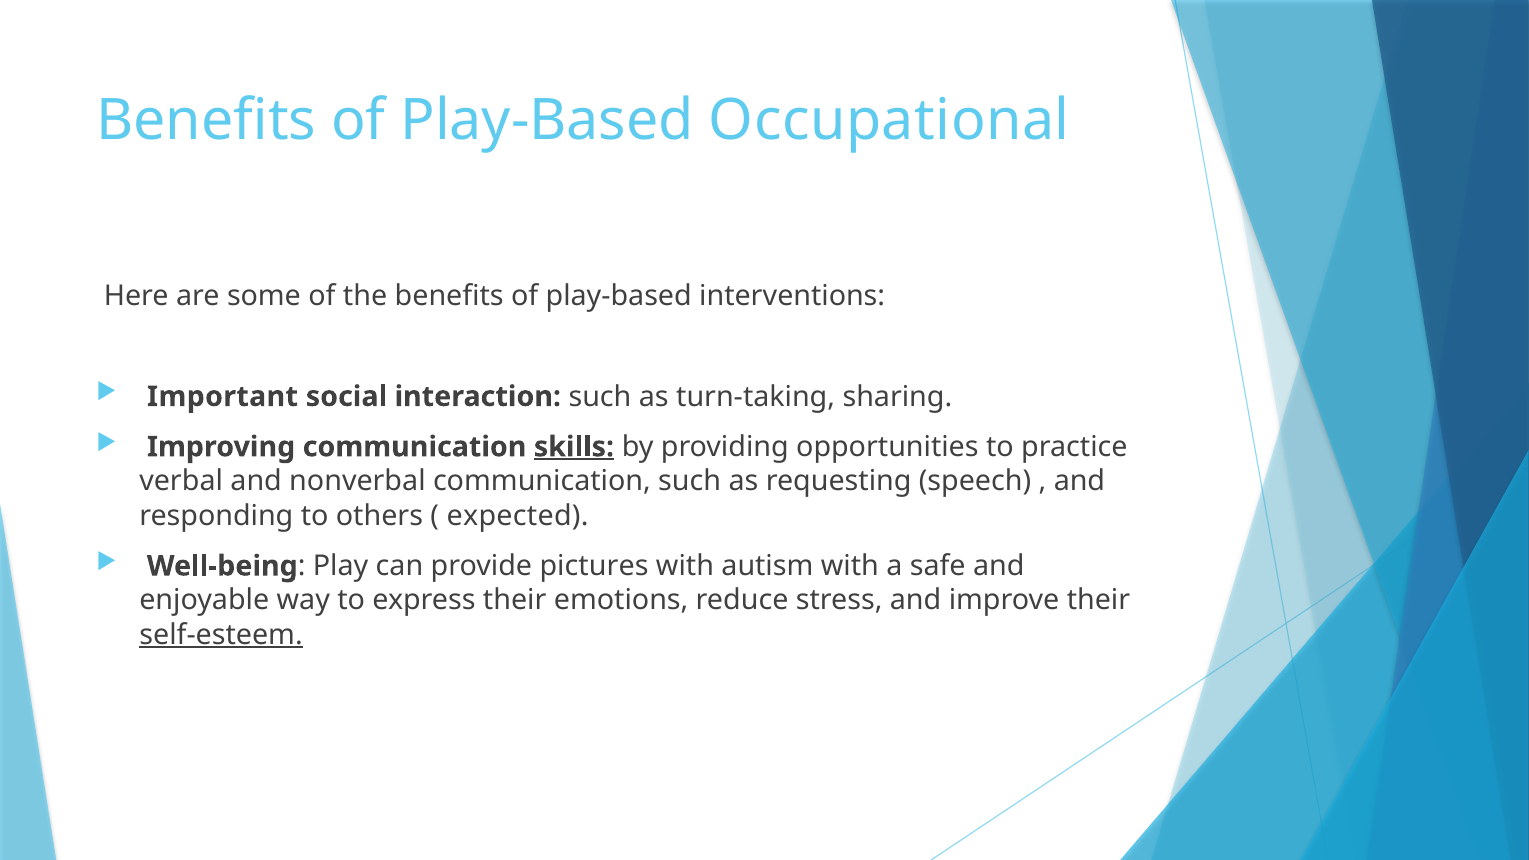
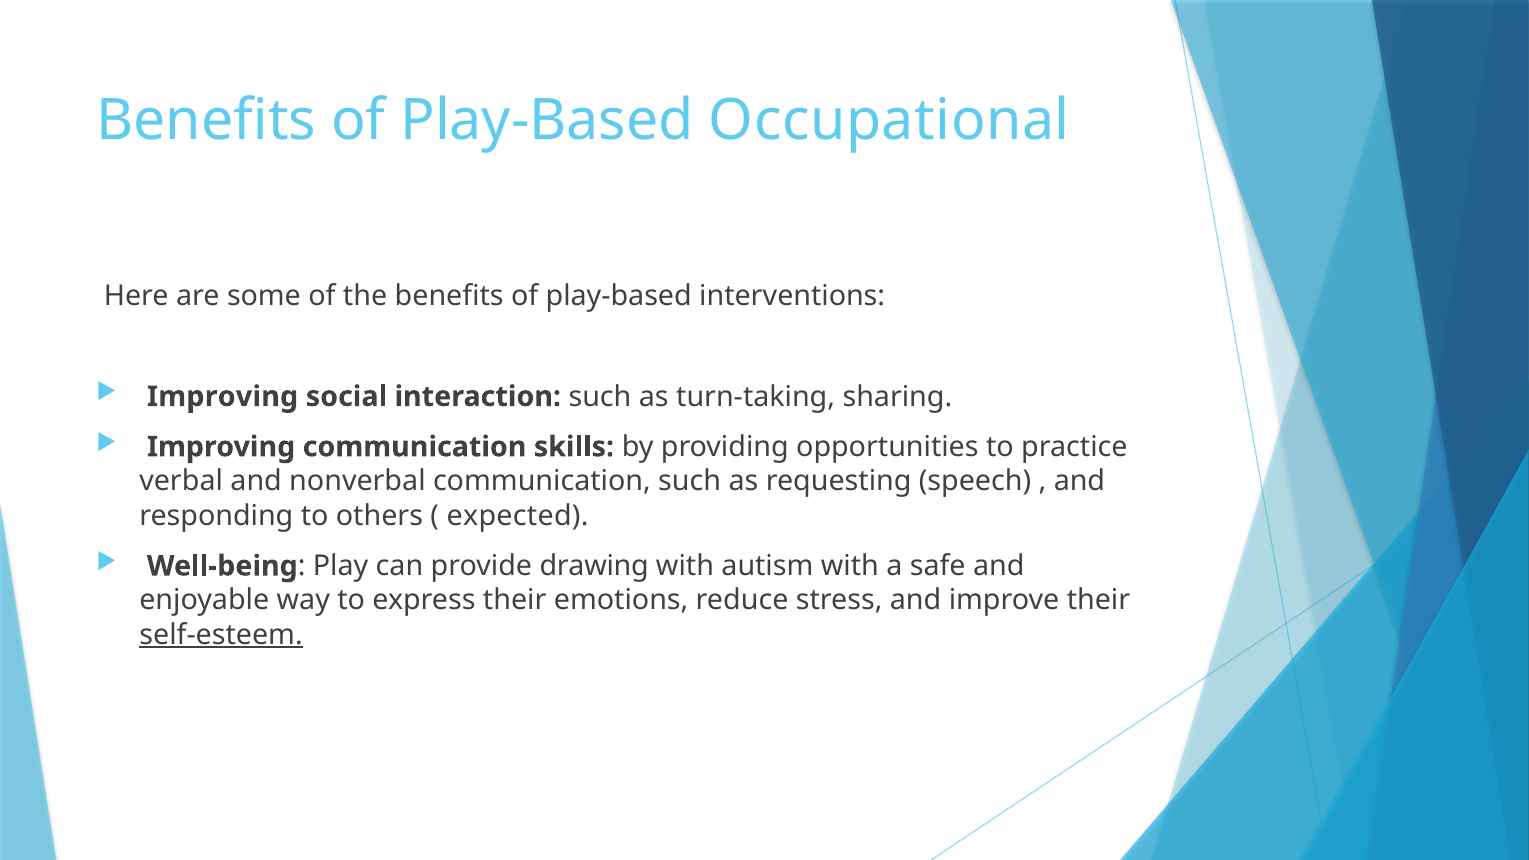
Important at (222, 397): Important -> Improving
skills underline: present -> none
pictures: pictures -> drawing
